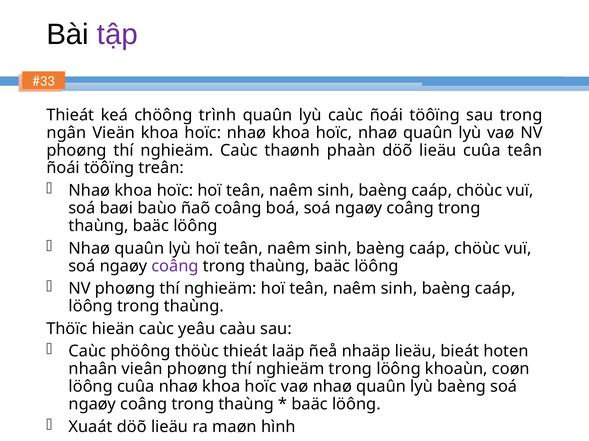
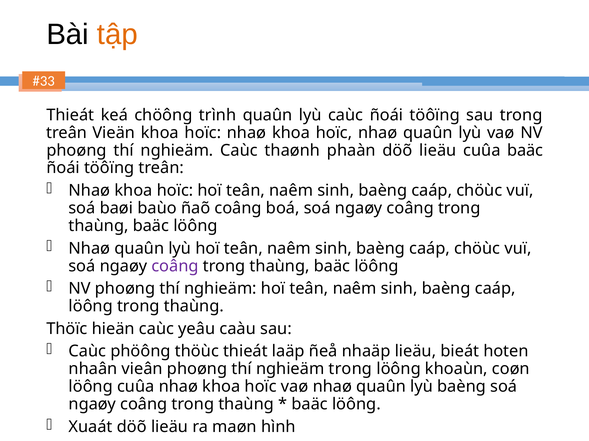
tập colour: purple -> orange
ngân at (66, 133): ngân -> treân
cuûa teân: teân -> baäc
